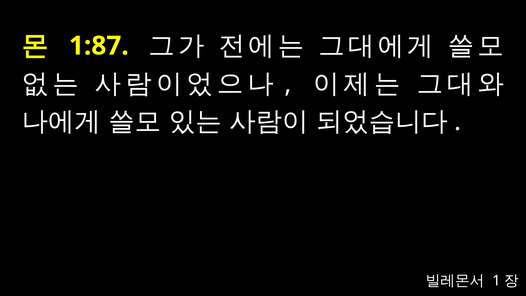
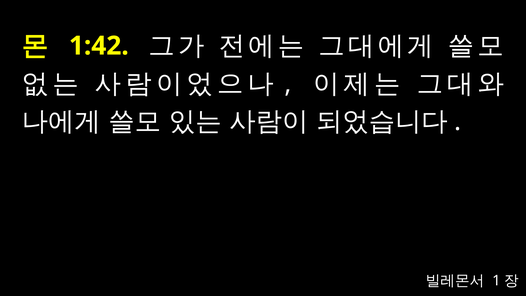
1:87: 1:87 -> 1:42
